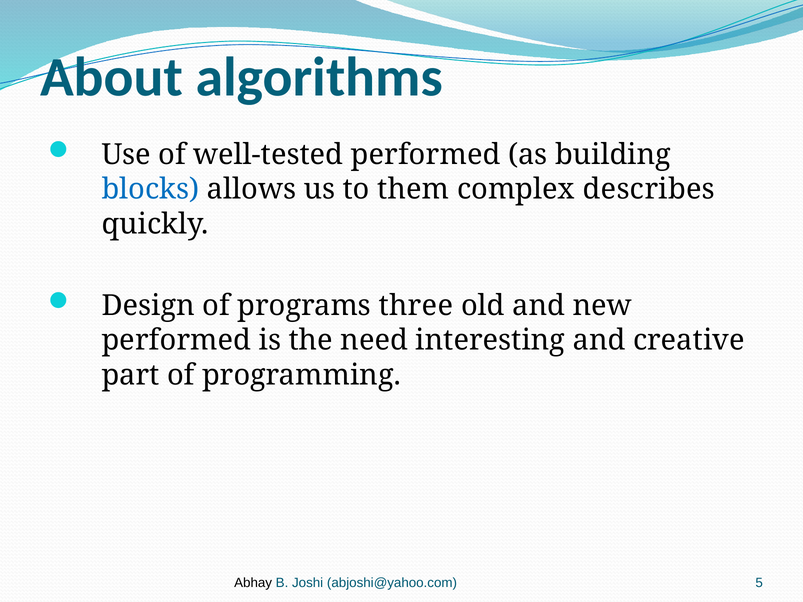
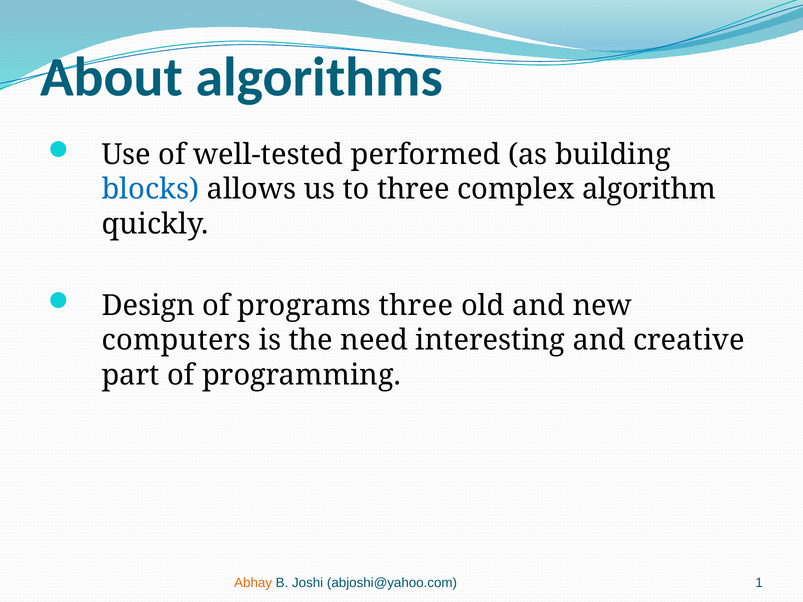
to them: them -> three
describes: describes -> algorithm
performed at (176, 341): performed -> computers
Abhay colour: black -> orange
5: 5 -> 1
